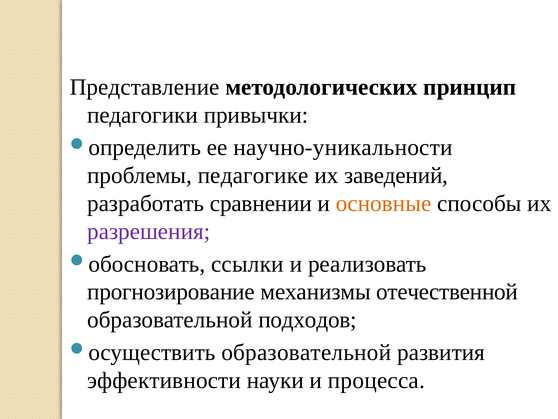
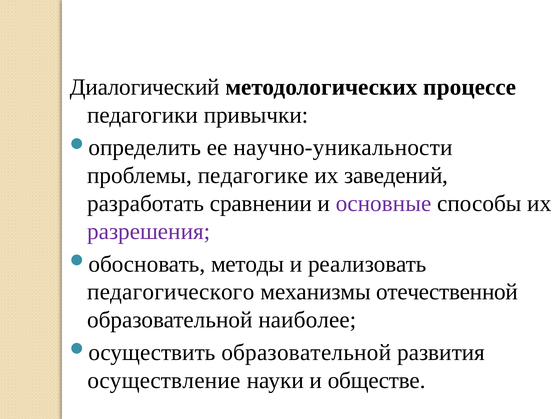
Представление: Представление -> Диалогический
принцип: принцип -> процессе
основные colour: orange -> purple
ссылки: ссылки -> методы
прогнозирование: прогнозирование -> педагогического
подходов: подходов -> наиболее
эффективности: эффективности -> осуществление
процесса: процесса -> обществе
